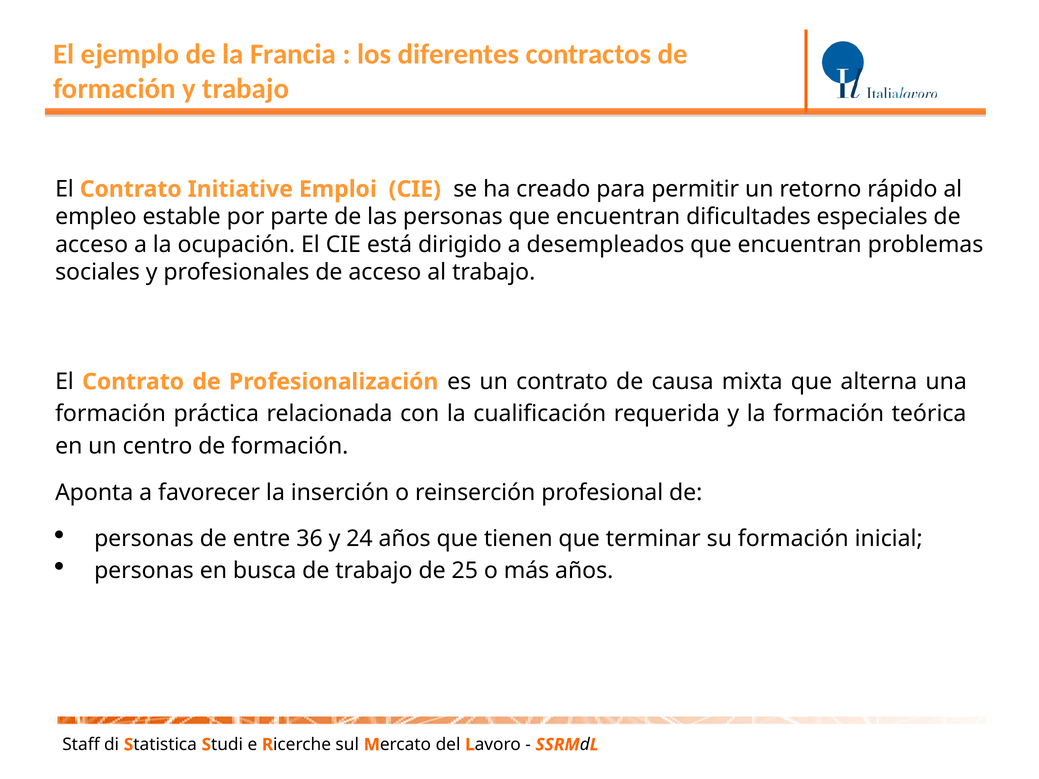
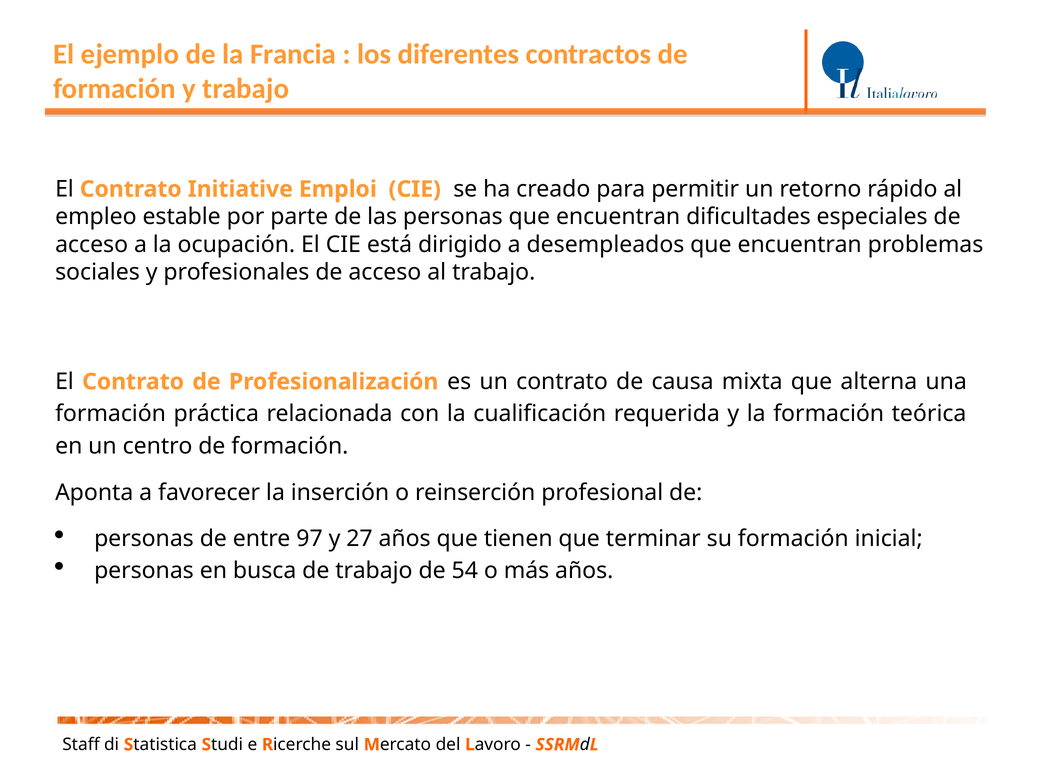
36: 36 -> 97
24: 24 -> 27
25: 25 -> 54
